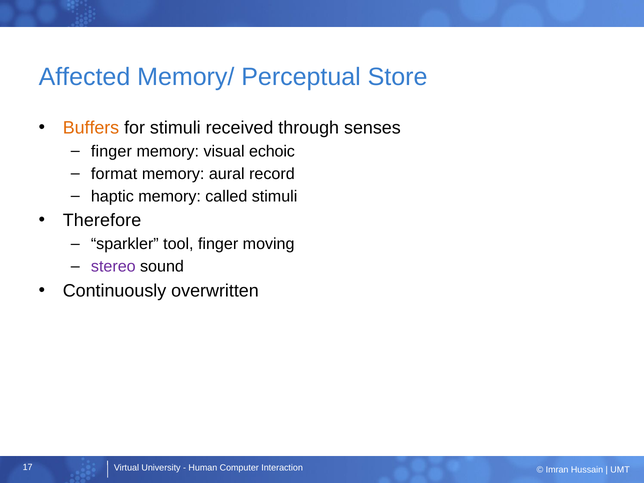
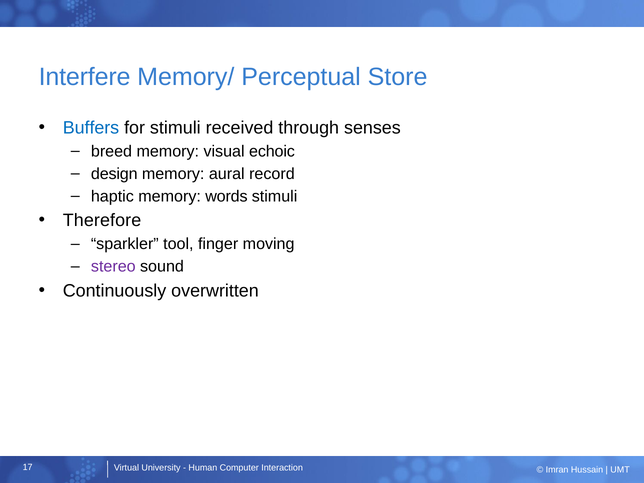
Affected: Affected -> Interfere
Buffers colour: orange -> blue
finger at (111, 151): finger -> breed
format: format -> design
called: called -> words
